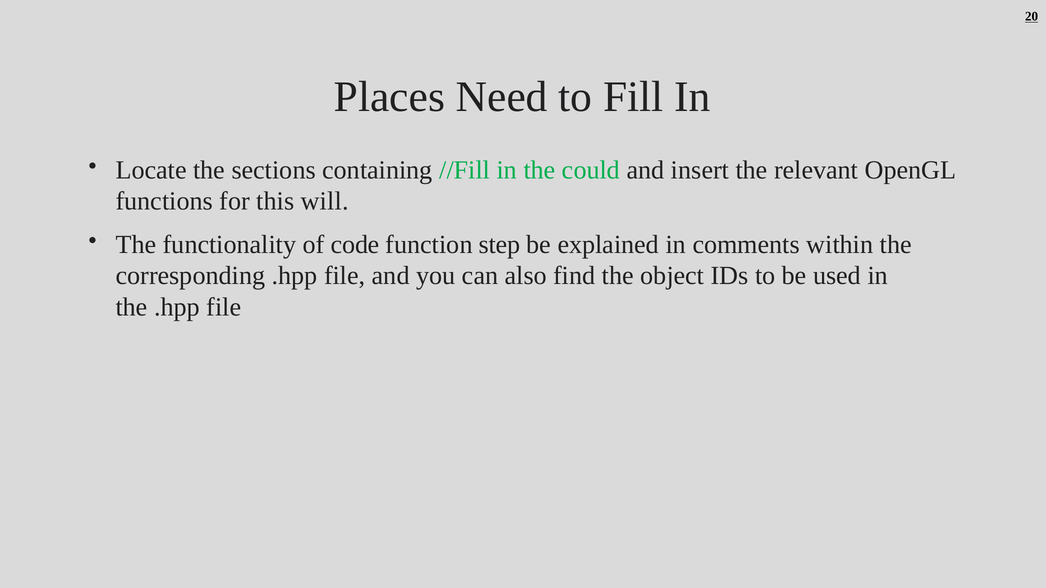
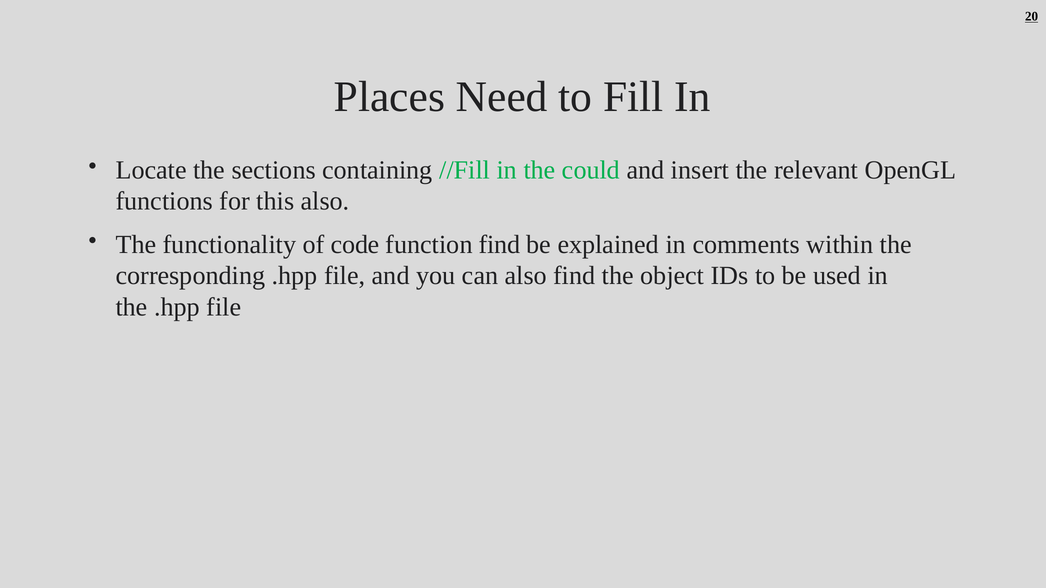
this will: will -> also
function step: step -> find
